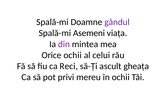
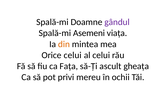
din colour: purple -> orange
Orice ochii: ochii -> celui
Reci: Reci -> Fața
